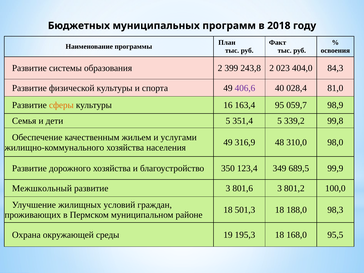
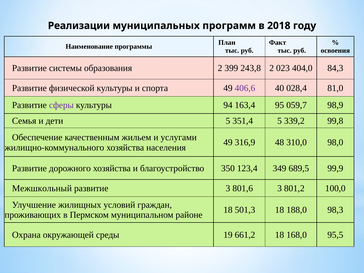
Бюджетных: Бюджетных -> Реализации
сферы colour: orange -> purple
16: 16 -> 94
195,3: 195,3 -> 661,2
